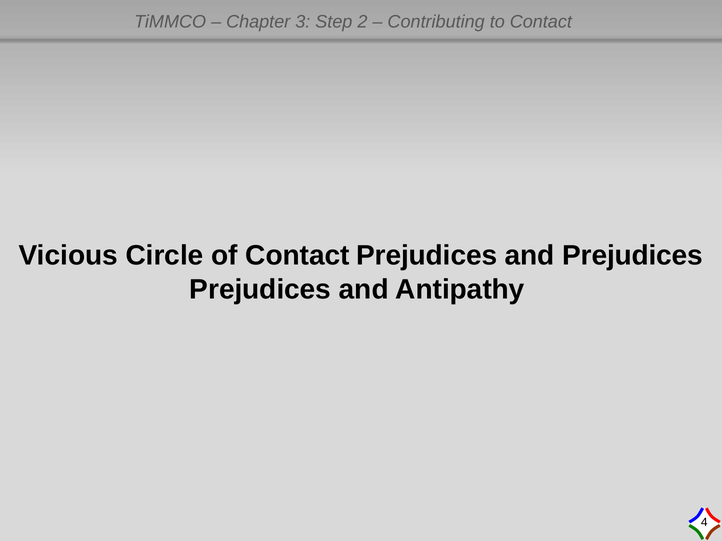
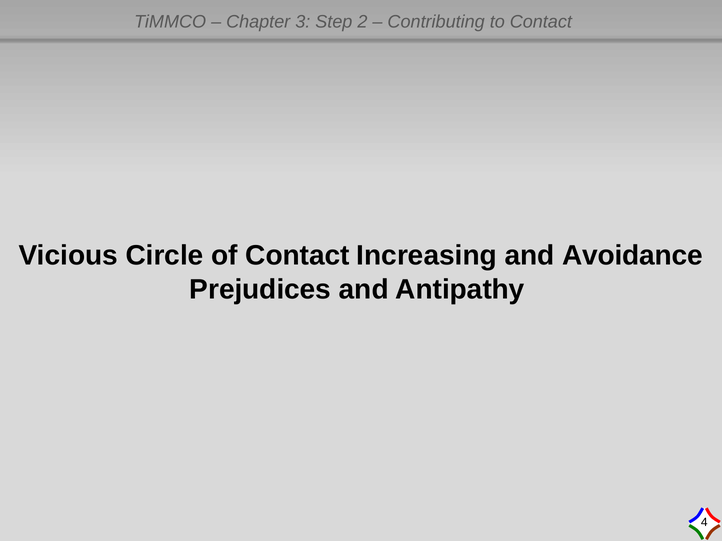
Contact Prejudices: Prejudices -> Increasing
and Prejudices: Prejudices -> Avoidance
